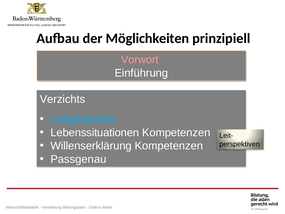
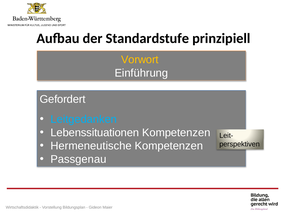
Möglichkeiten: Möglichkeiten -> Standardstufe
Vorwort colour: pink -> yellow
Verzichts: Verzichts -> Gefordert
Willenserklärung: Willenserklärung -> Hermeneutische
